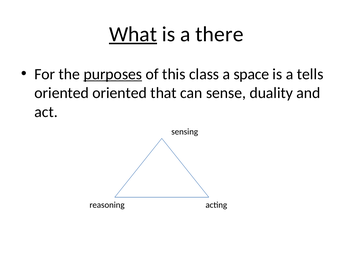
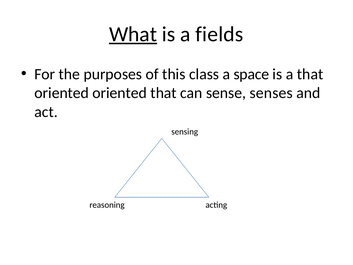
there: there -> fields
purposes underline: present -> none
a tells: tells -> that
duality: duality -> senses
